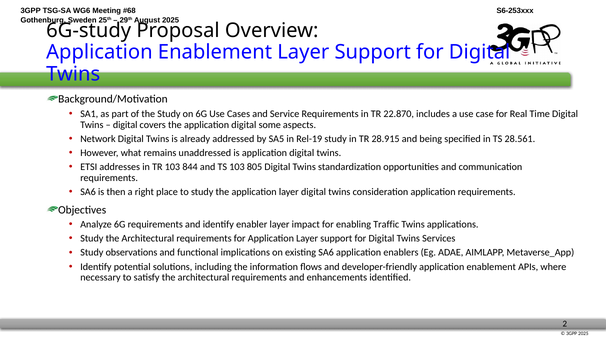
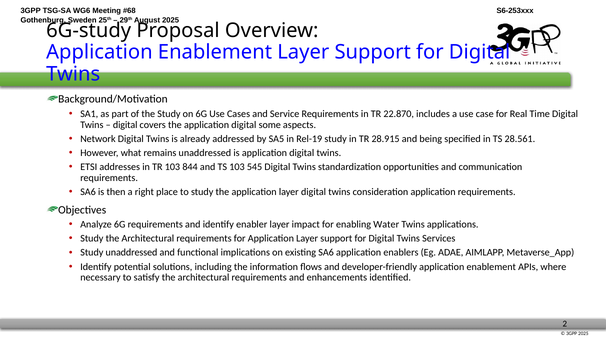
805: 805 -> 545
Traffic: Traffic -> Water
Study observations: observations -> unaddressed
